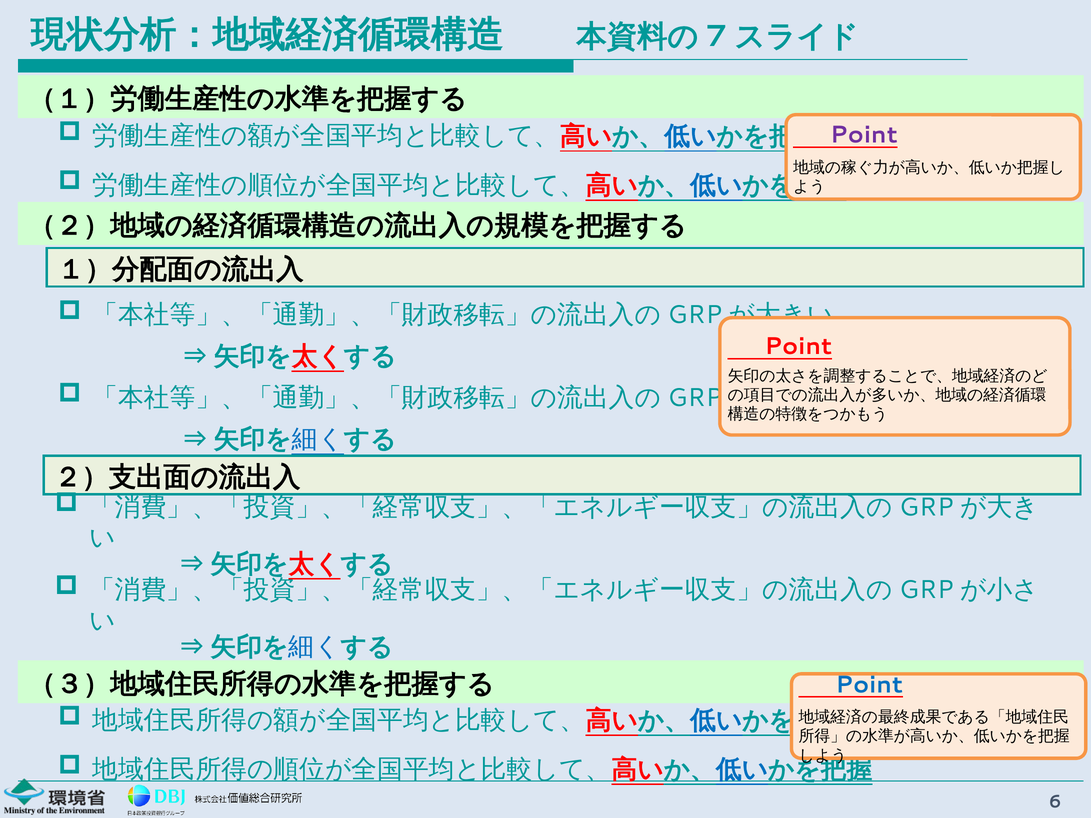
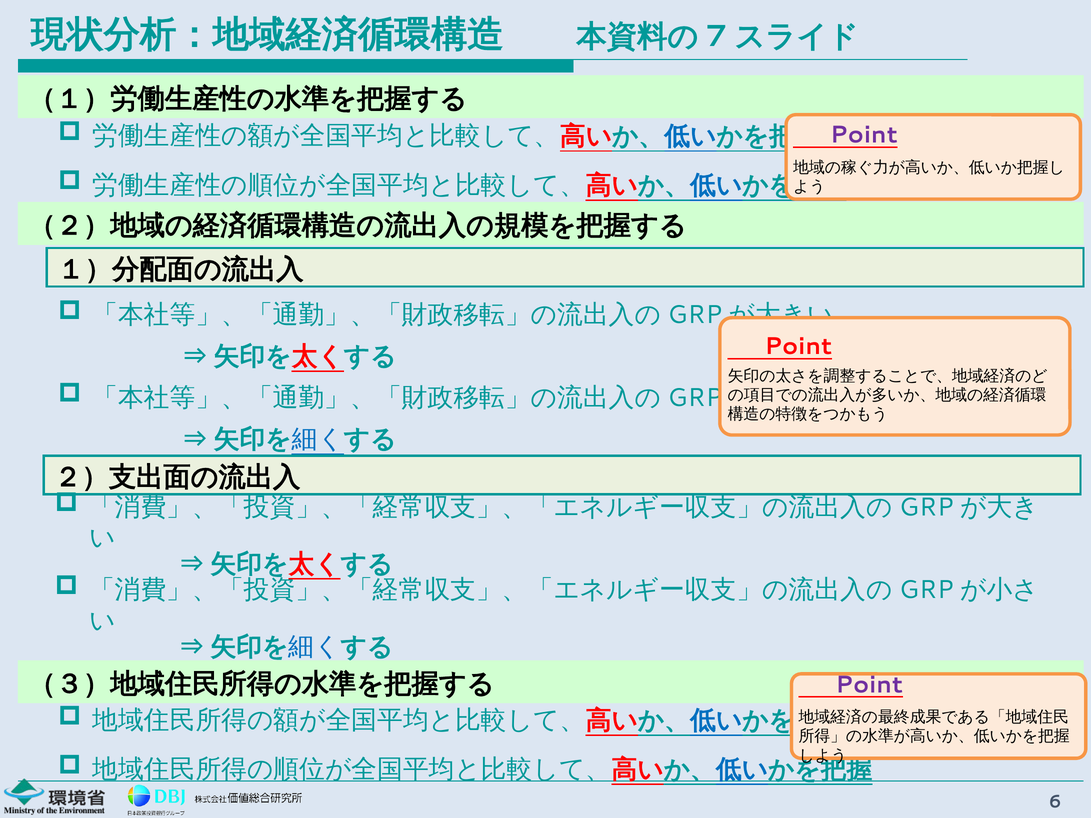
Point at (869, 685) colour: blue -> purple
